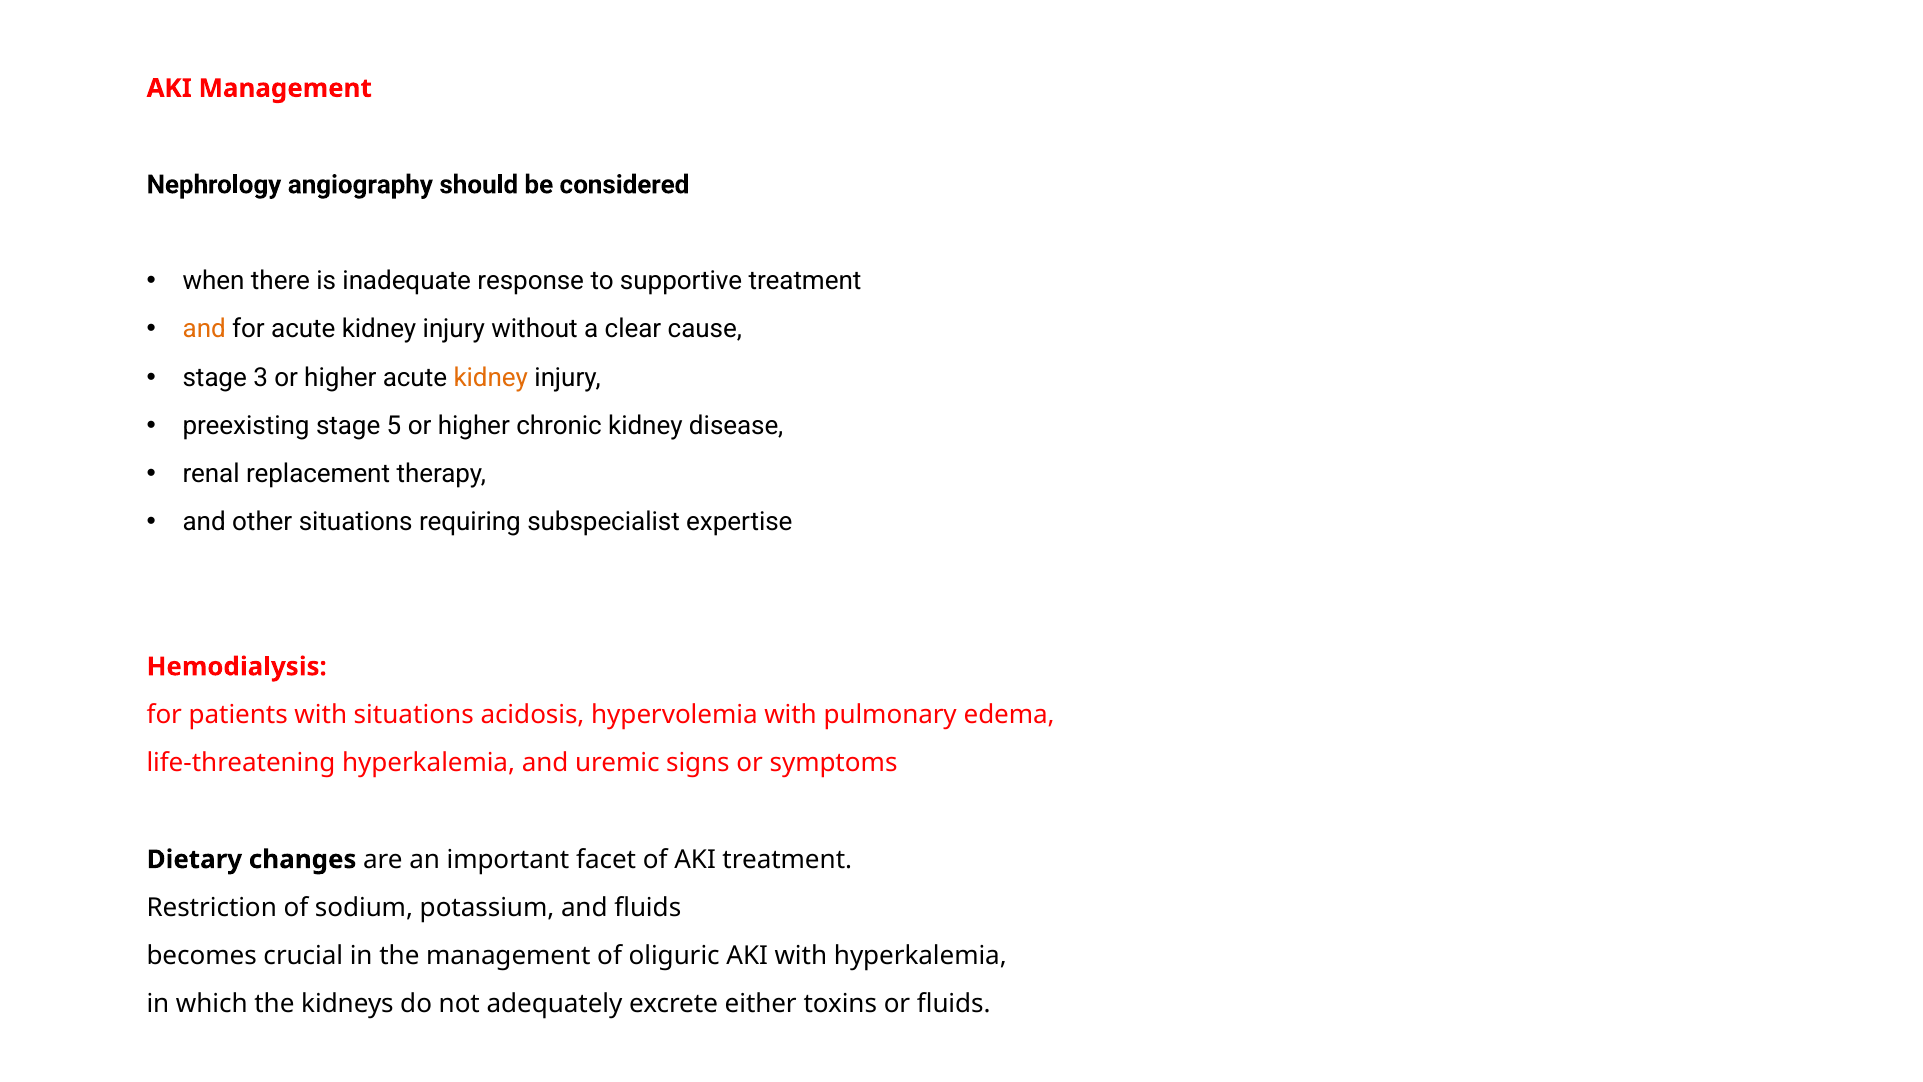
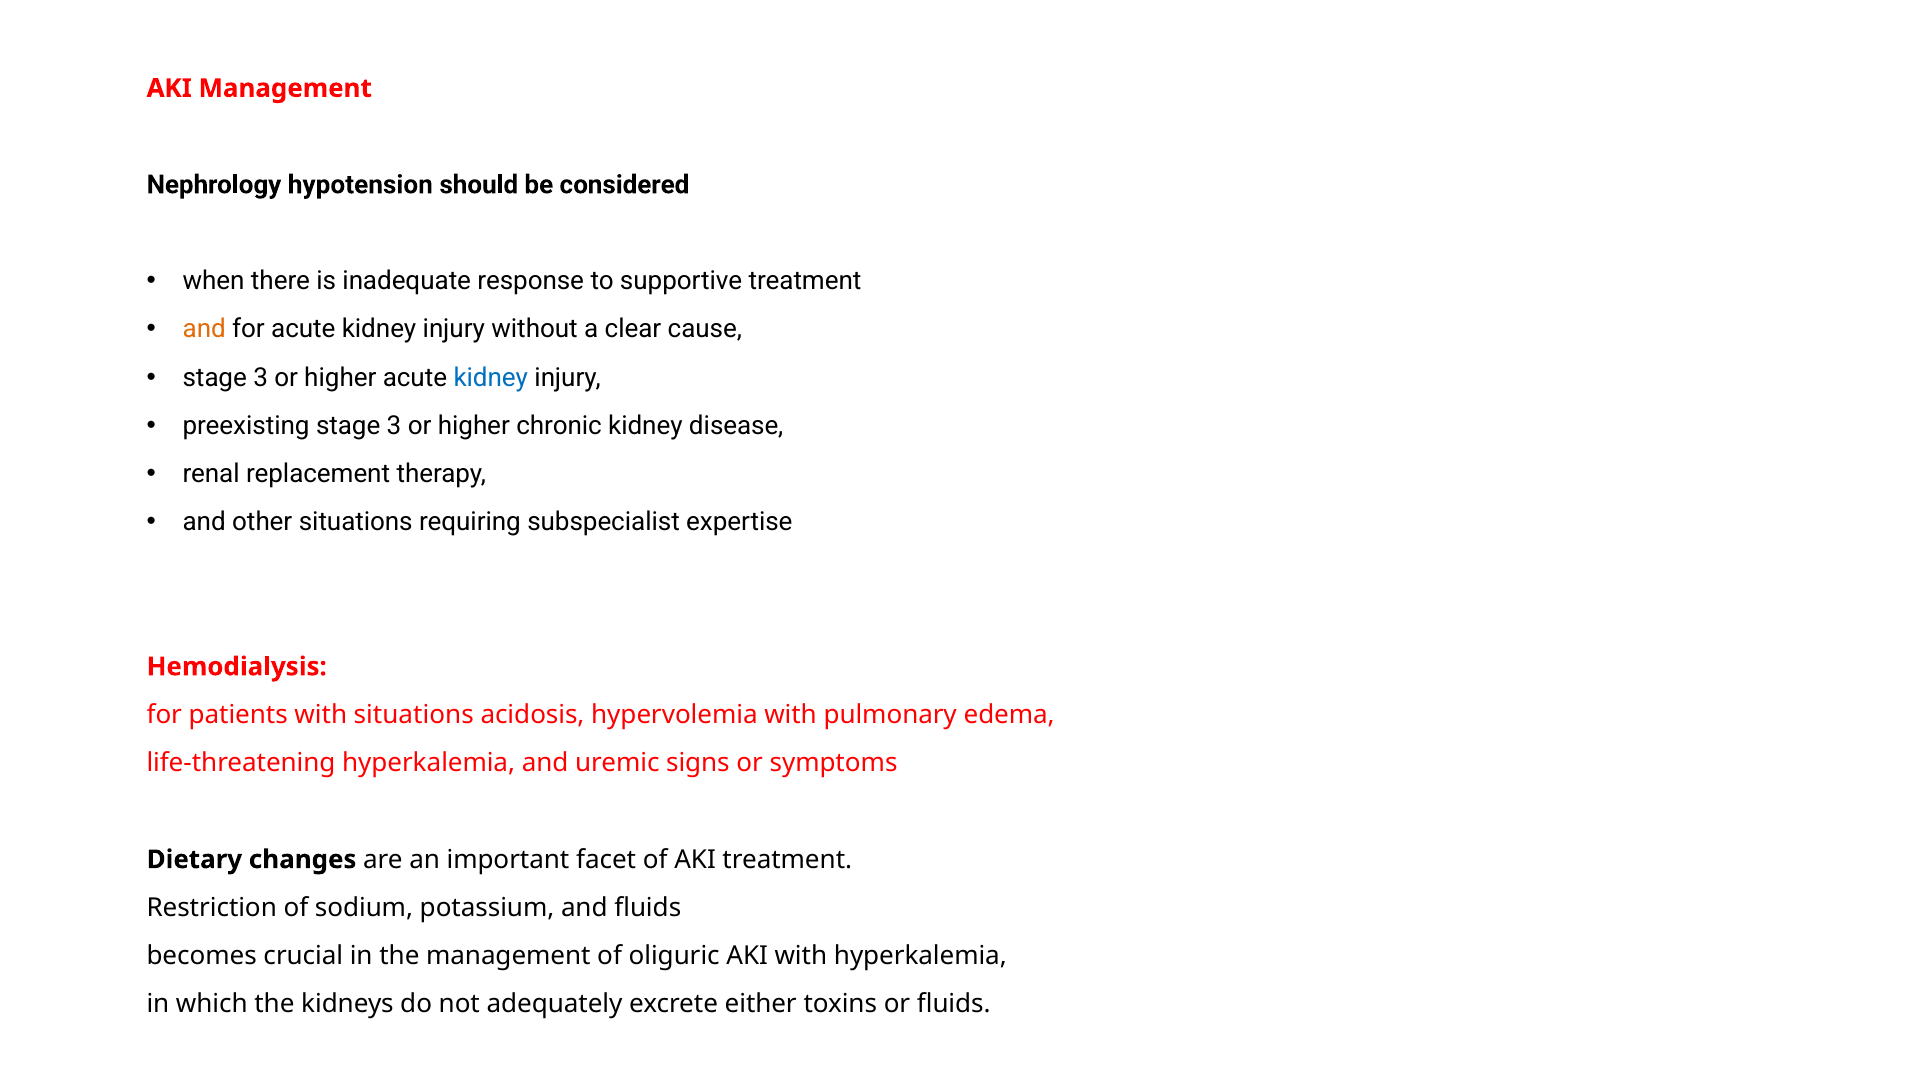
angiography: angiography -> hypotension
kidney at (491, 377) colour: orange -> blue
preexisting stage 5: 5 -> 3
